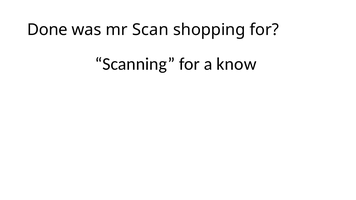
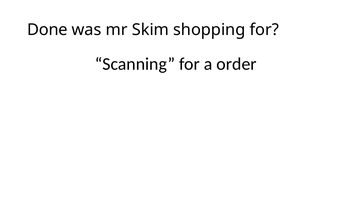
Scan: Scan -> Skim
know: know -> order
